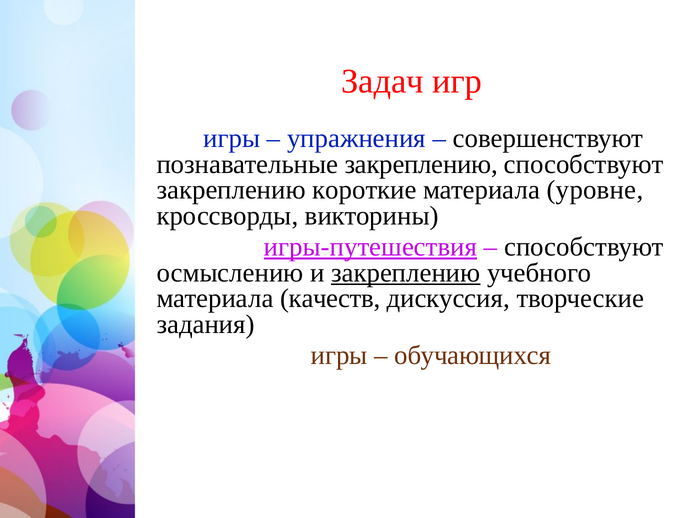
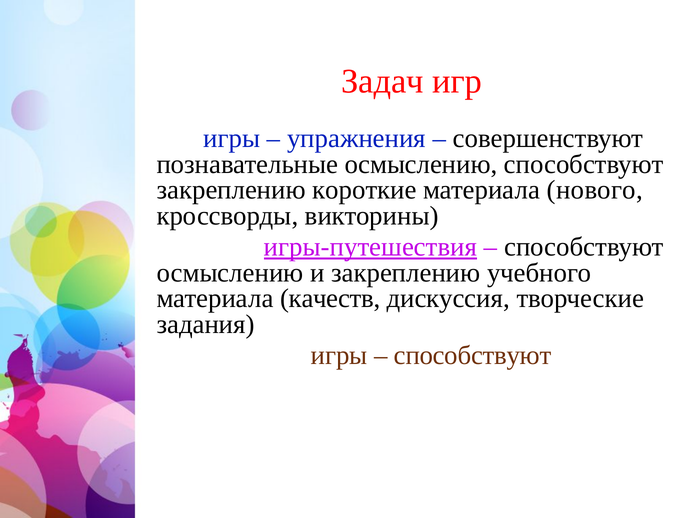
познавательные закреплению: закреплению -> осмыслению
уровне: уровне -> нового
закреплению at (406, 273) underline: present -> none
обучающихся at (473, 356): обучающихся -> способствуют
